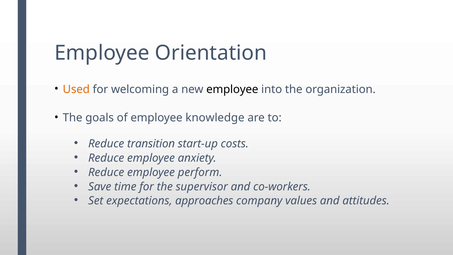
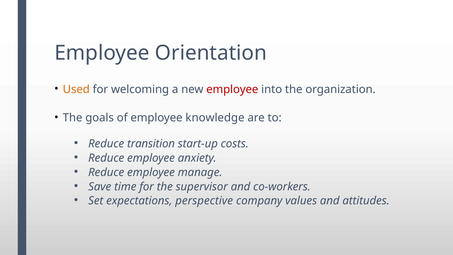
employee at (232, 89) colour: black -> red
perform: perform -> manage
approaches: approaches -> perspective
